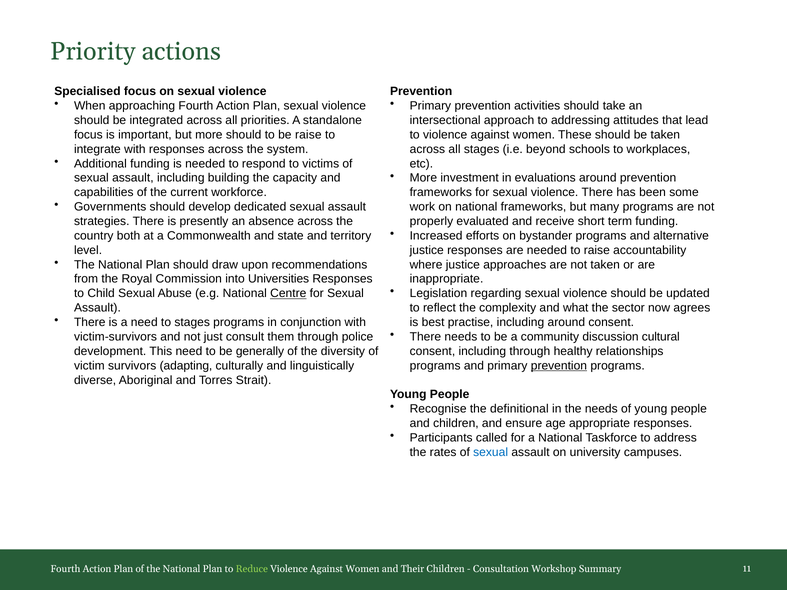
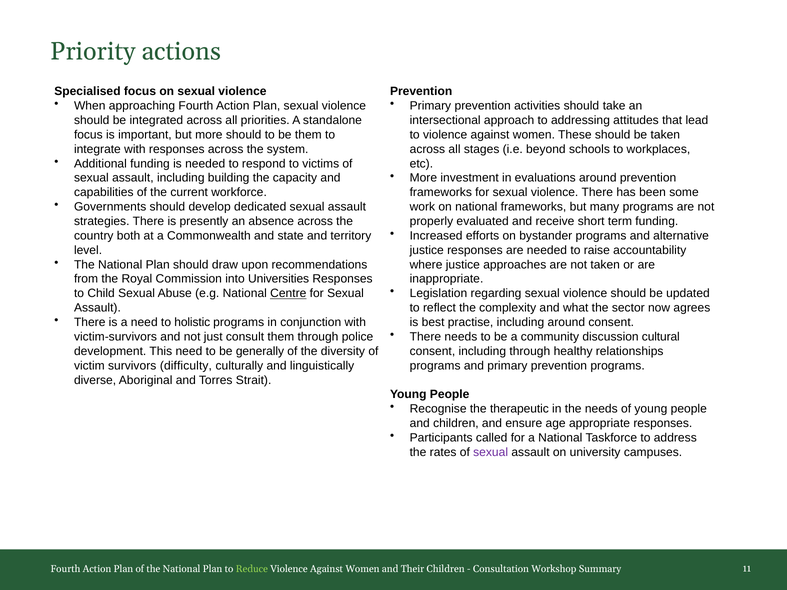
be raise: raise -> them
to stages: stages -> holistic
adapting: adapting -> difficulty
prevention at (559, 366) underline: present -> none
definitional: definitional -> therapeutic
sexual at (491, 452) colour: blue -> purple
